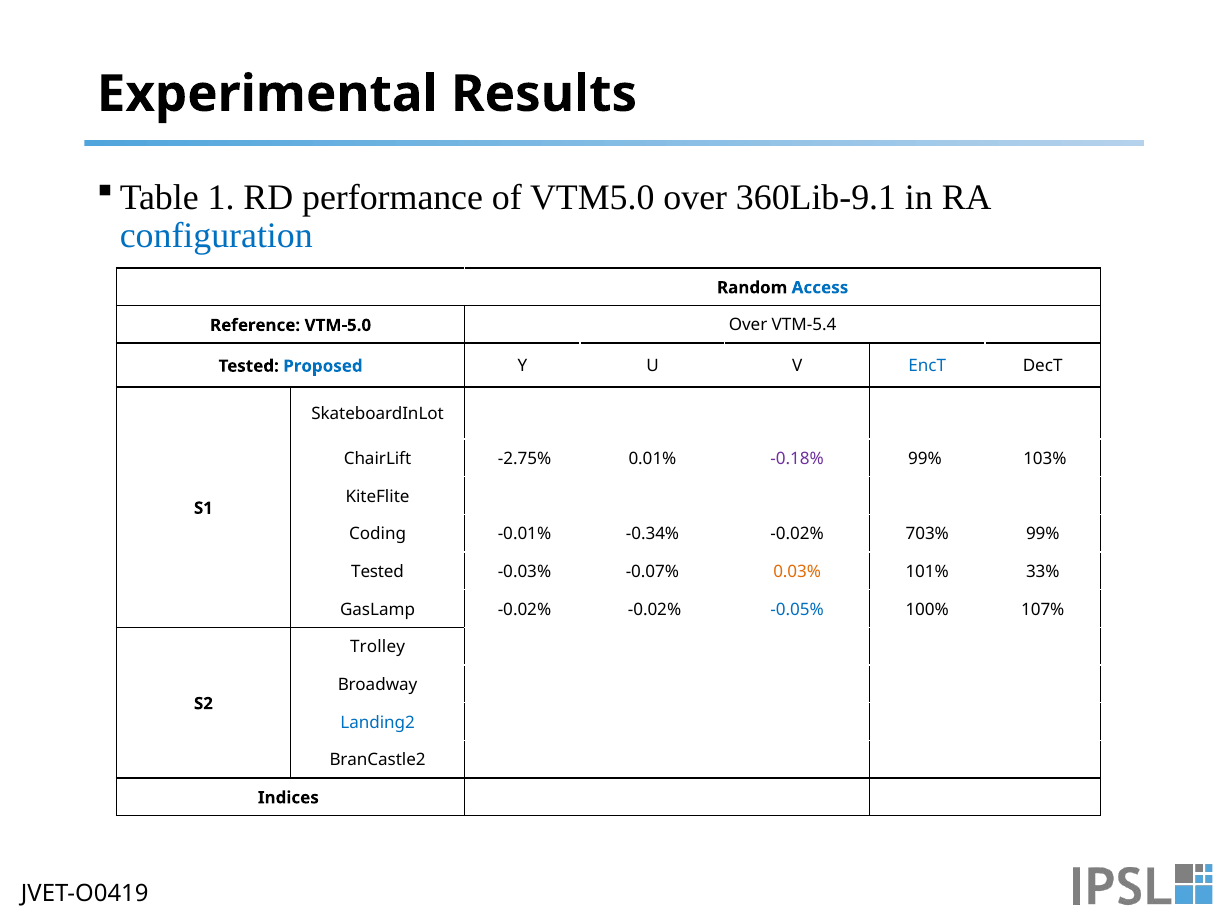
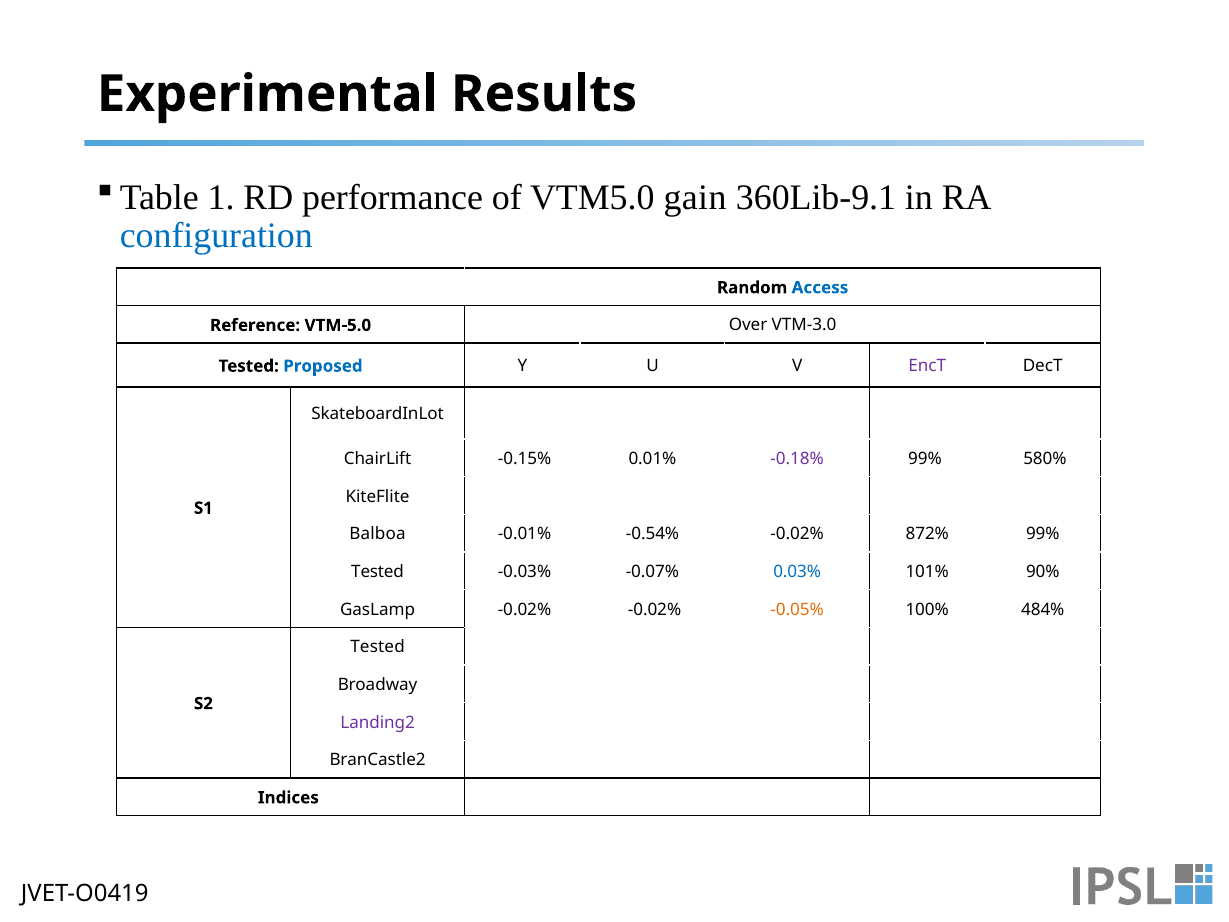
VTM5.0 over: over -> gain
VTM-5.4: VTM-5.4 -> VTM-3.0
EncT colour: blue -> purple
-2.75%: -2.75% -> -0.15%
103%: 103% -> 580%
Coding: Coding -> Balboa
-0.34%: -0.34% -> -0.54%
703%: 703% -> 872%
0.03% colour: orange -> blue
33%: 33% -> 90%
-0.05% colour: blue -> orange
107%: 107% -> 484%
Trolley at (378, 647): Trolley -> Tested
Landing2 colour: blue -> purple
